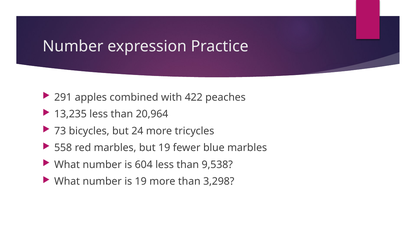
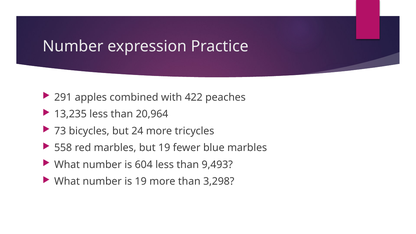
9,538: 9,538 -> 9,493
